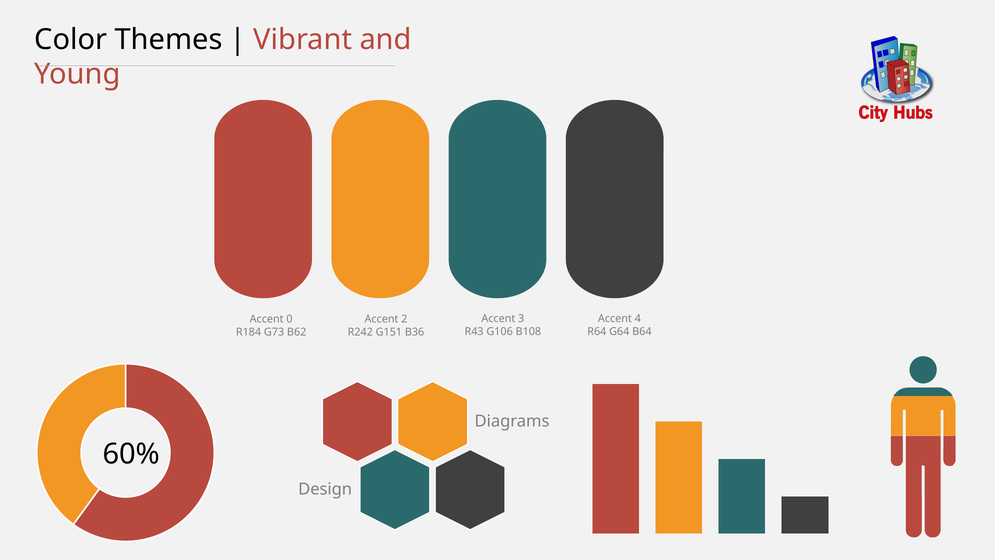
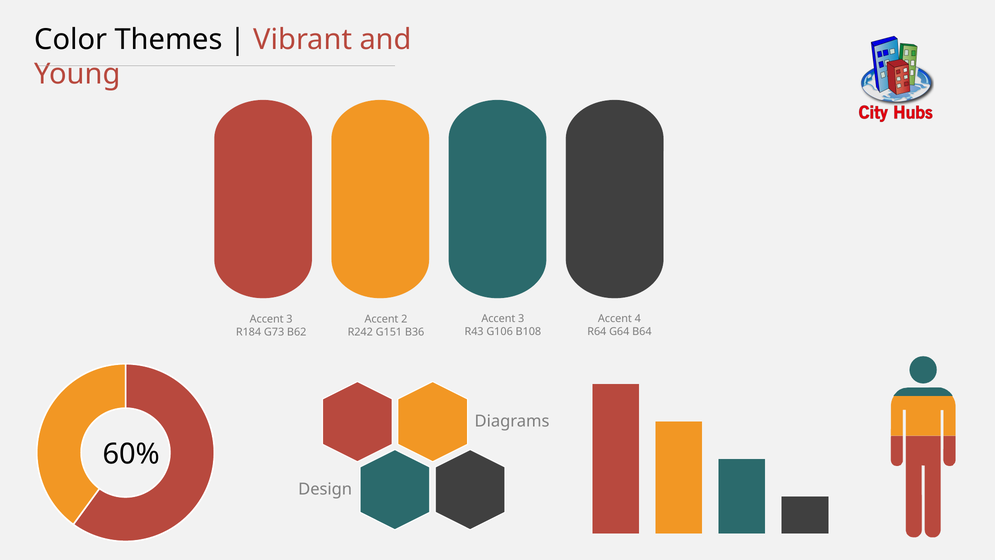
0 at (289, 319): 0 -> 3
